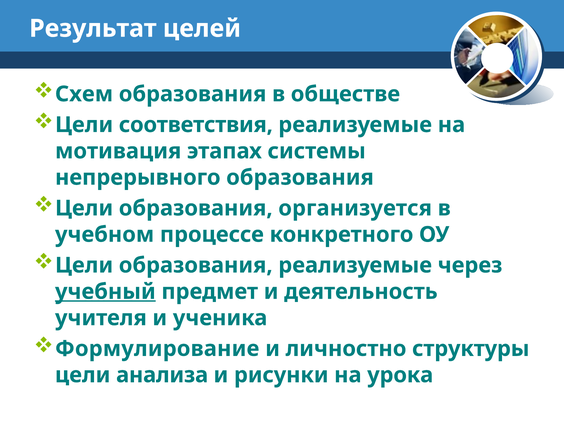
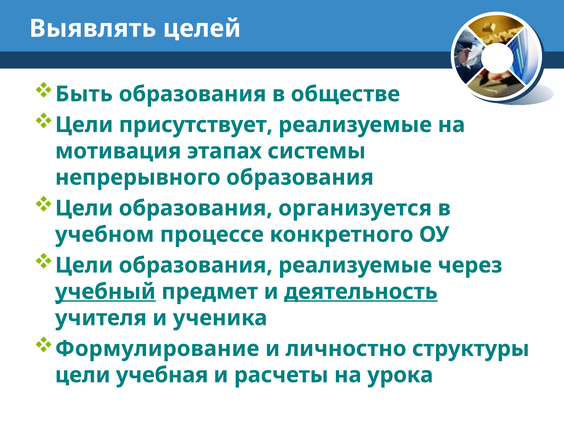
Результат: Результат -> Выявлять
Схем: Схем -> Быть
соответствия: соответствия -> присутствует
деятельность underline: none -> present
анализа: анализа -> учебная
рисунки: рисунки -> расчеты
